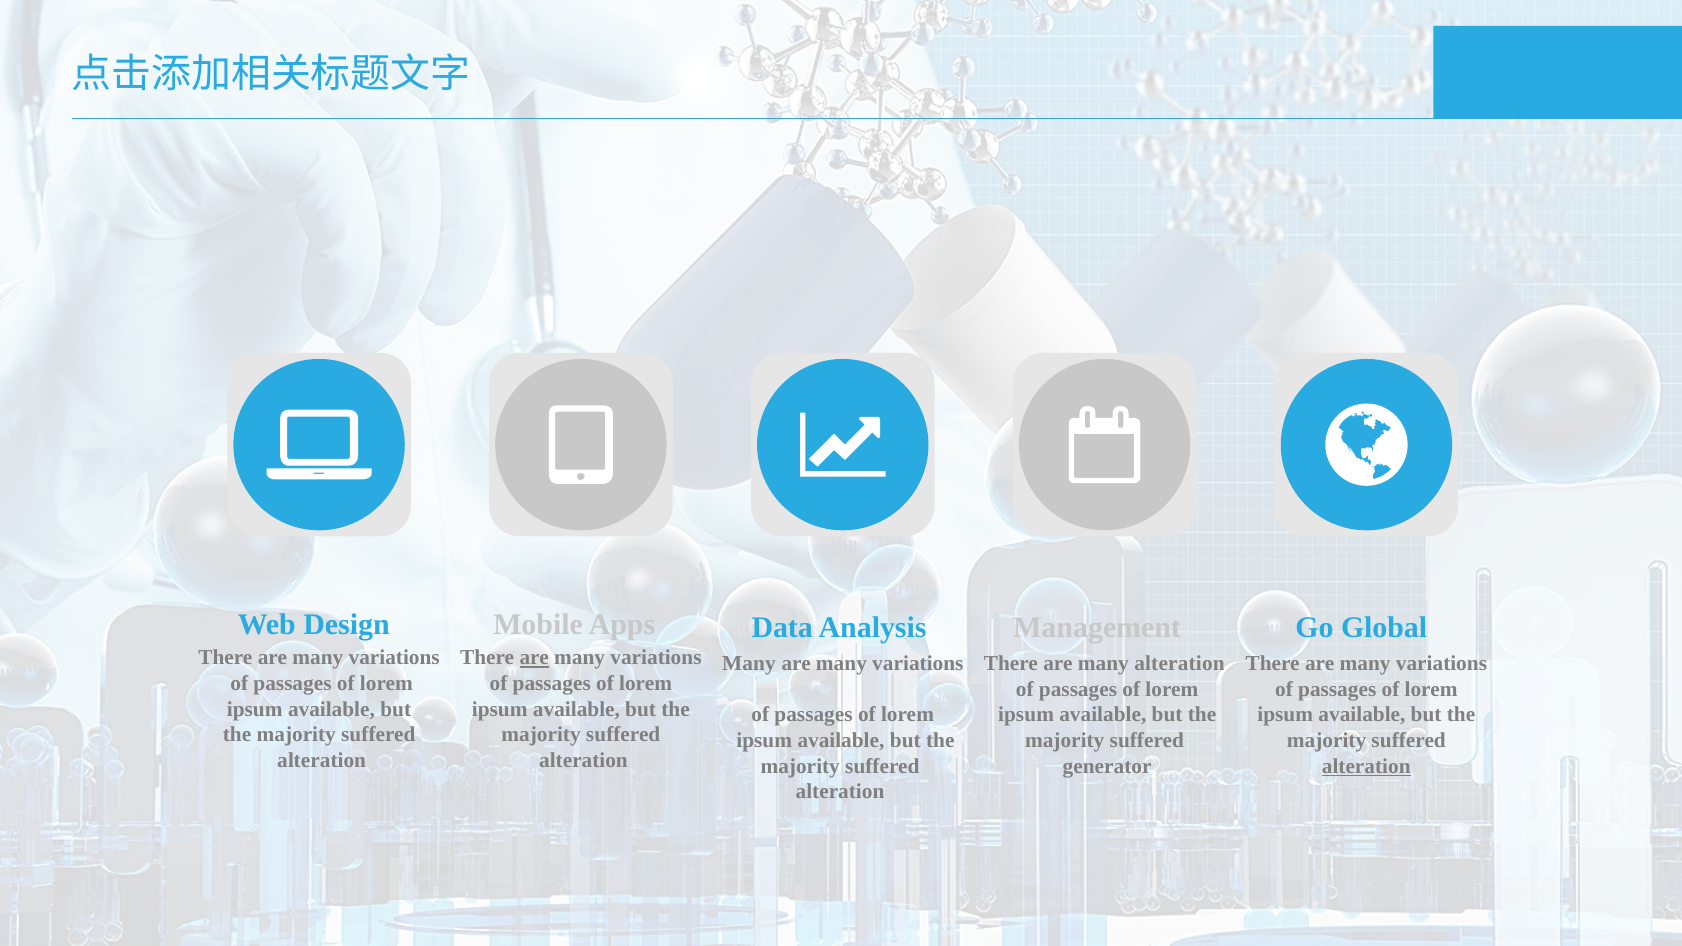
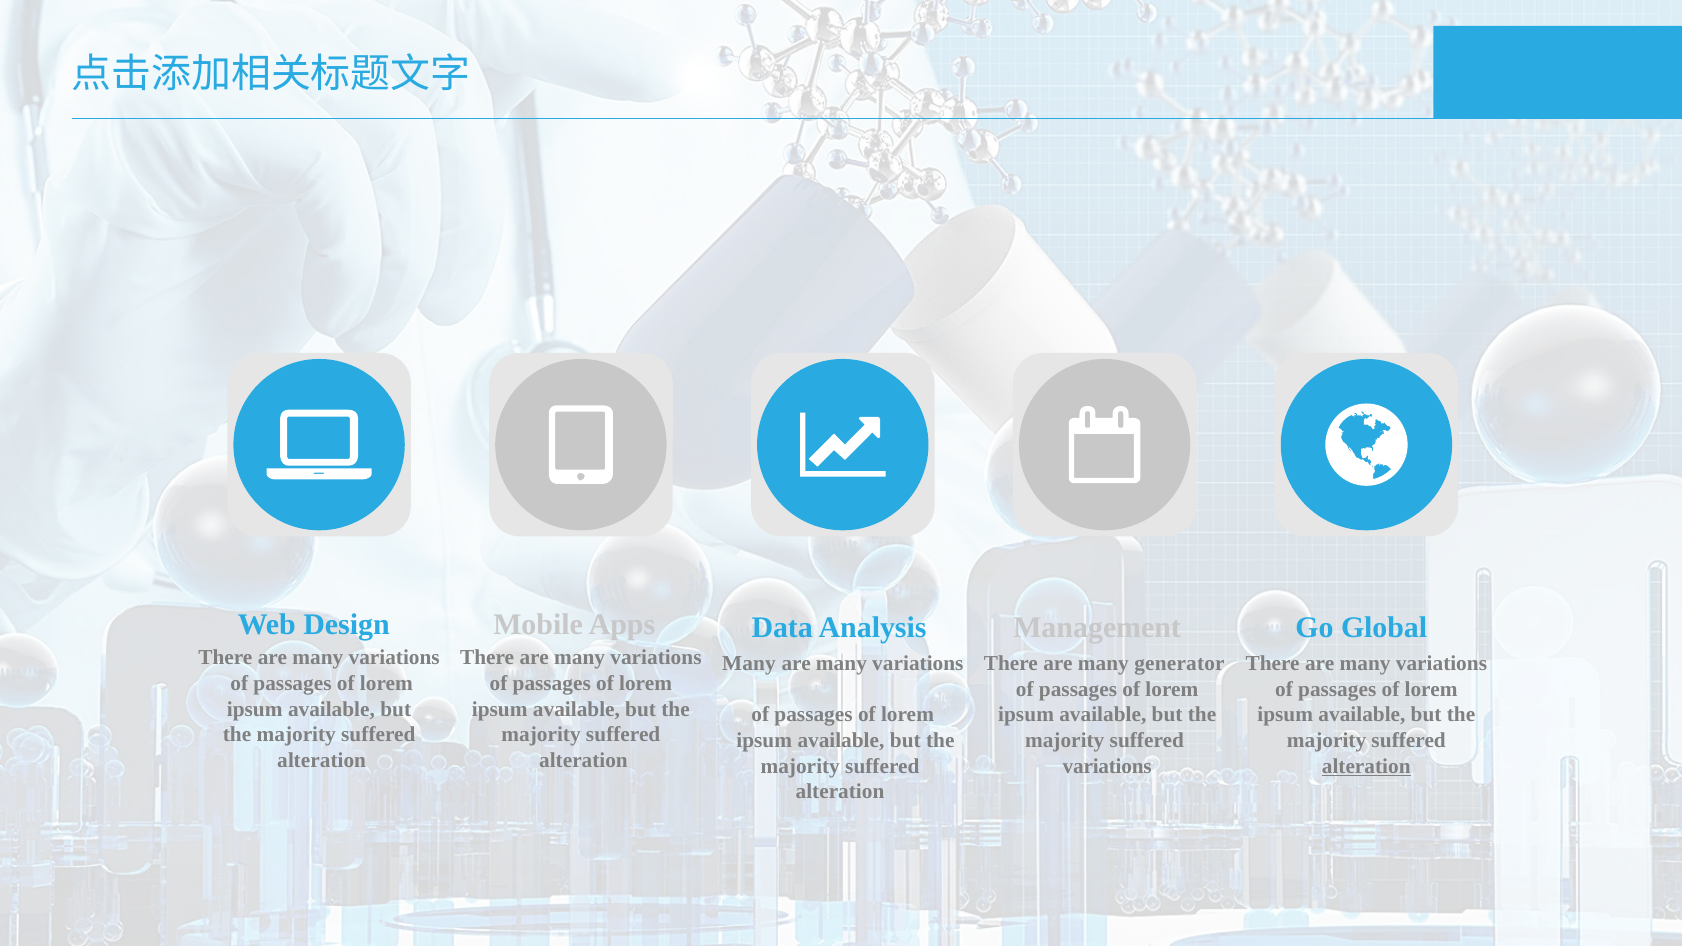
are at (534, 658) underline: present -> none
many alteration: alteration -> generator
generator at (1107, 766): generator -> variations
